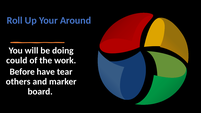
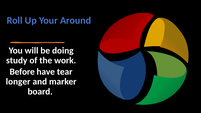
could: could -> study
others: others -> longer
